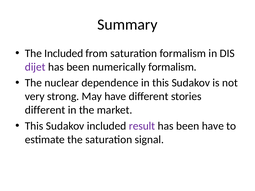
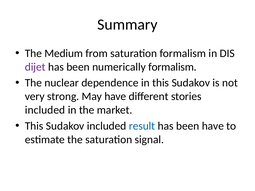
The Included: Included -> Medium
different at (45, 110): different -> included
result colour: purple -> blue
